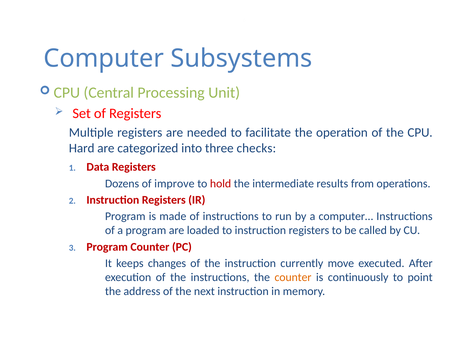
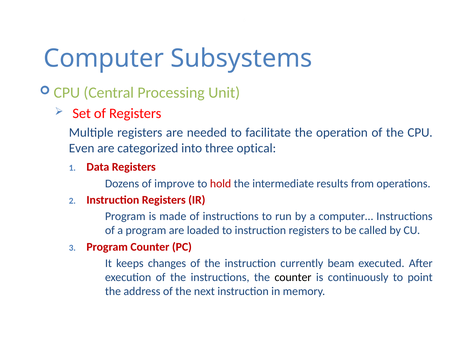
Hard: Hard -> Even
checks: checks -> optical
move: move -> beam
counter at (293, 277) colour: orange -> black
